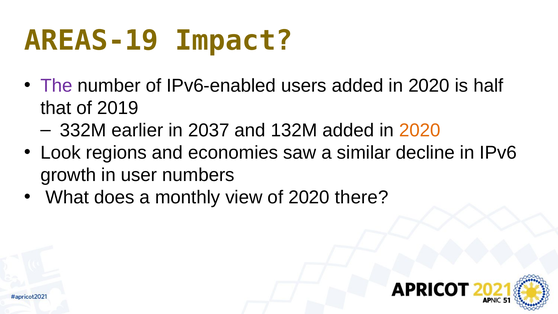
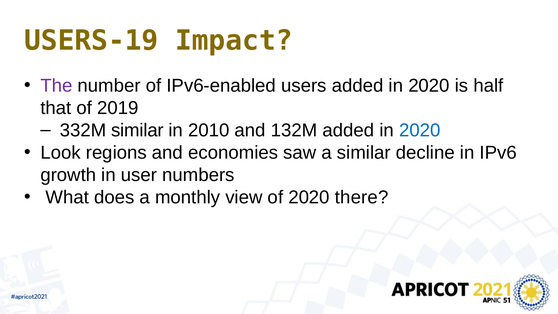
AREAS-19: AREAS-19 -> USERS-19
332M earlier: earlier -> similar
2037: 2037 -> 2010
2020 at (420, 130) colour: orange -> blue
